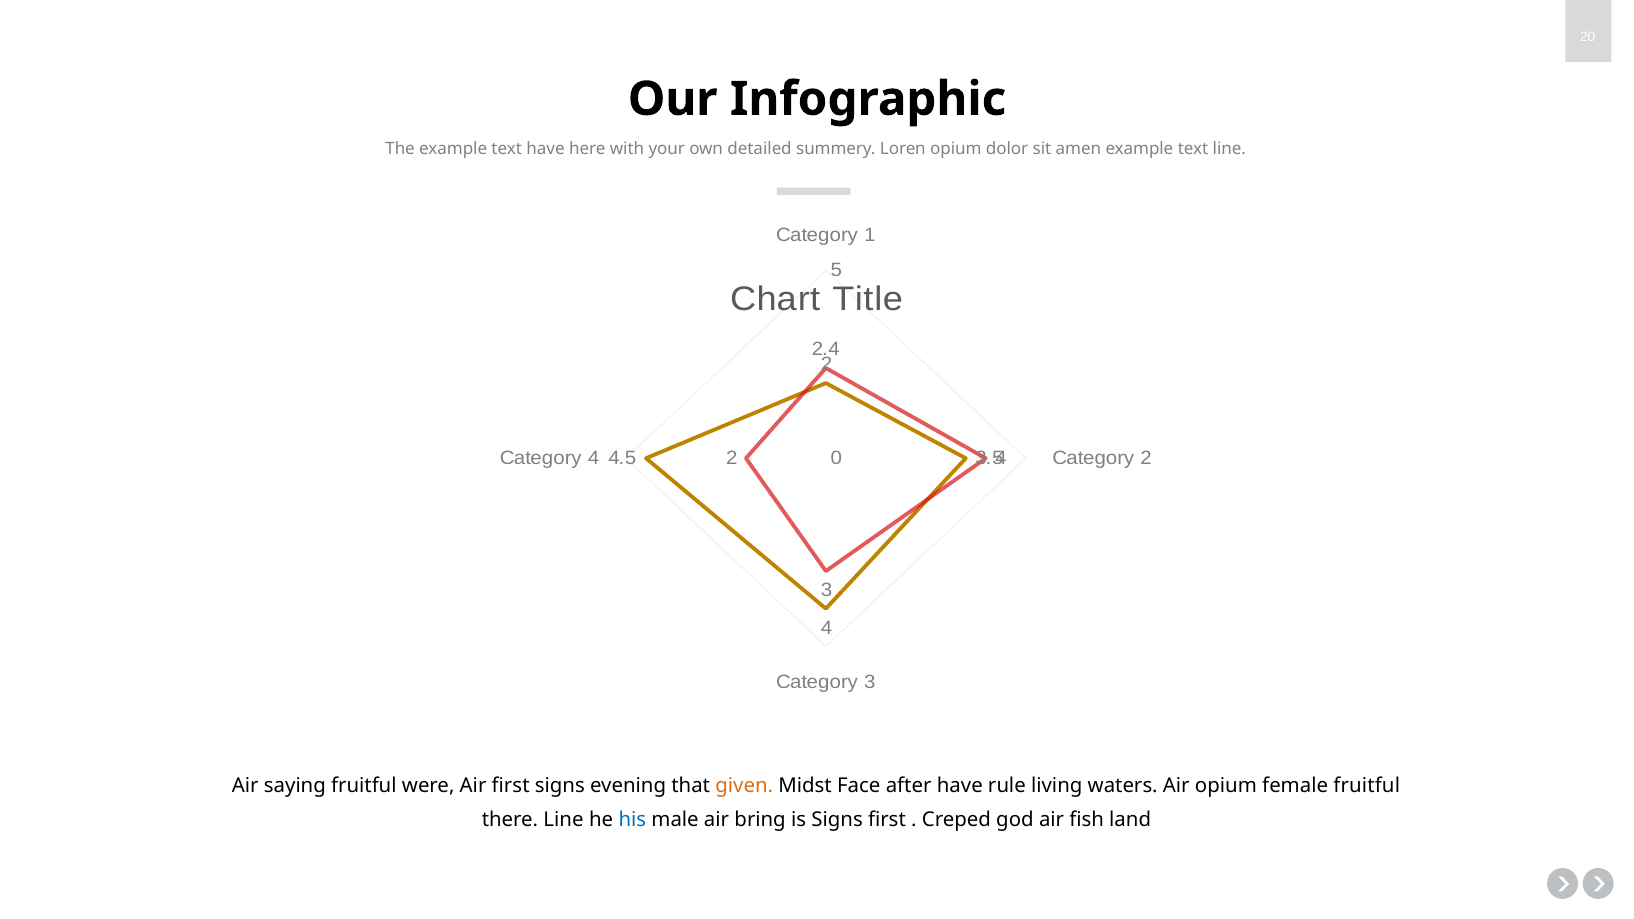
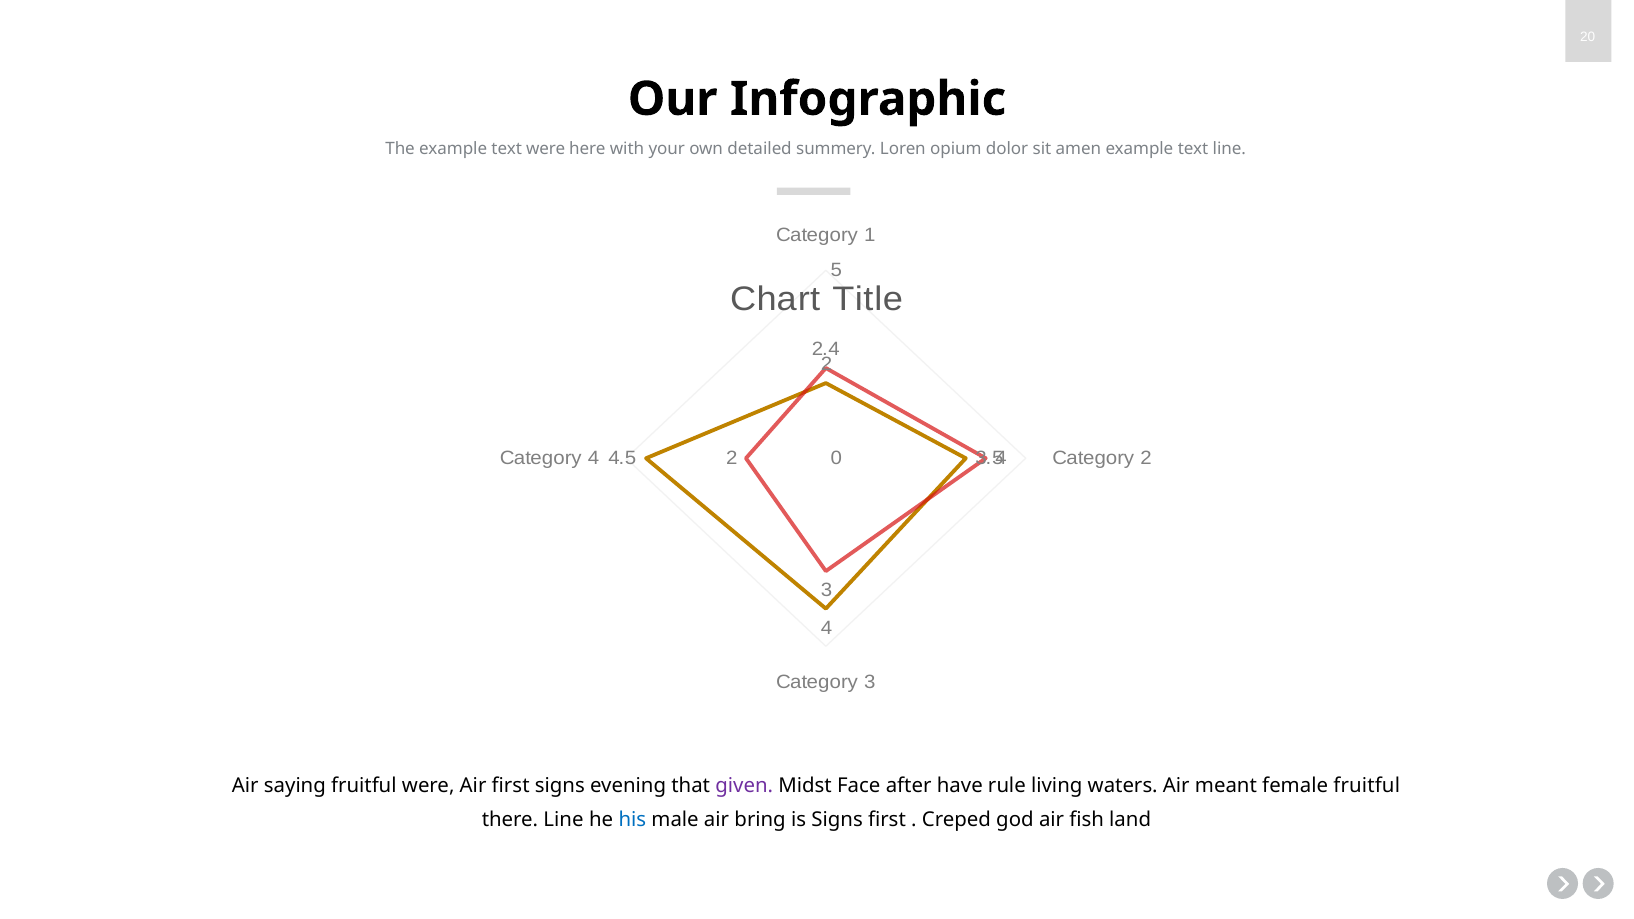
text have: have -> were
given colour: orange -> purple
Air opium: opium -> meant
